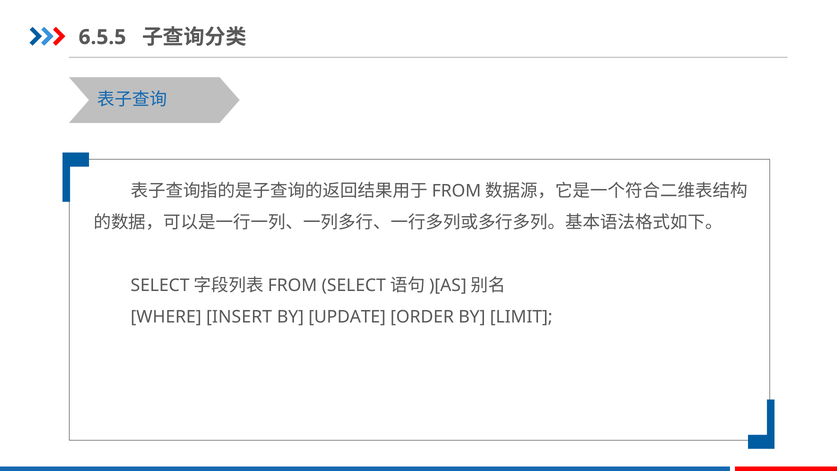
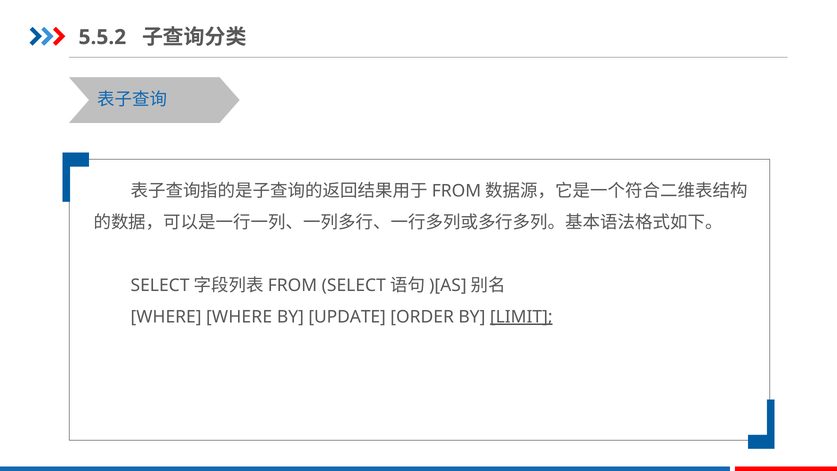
6.5.5: 6.5.5 -> 5.5.2
WHERE INSERT: INSERT -> WHERE
LIMIT underline: none -> present
